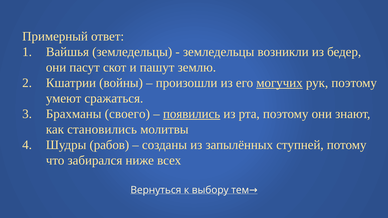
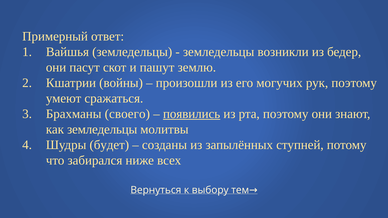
могучих underline: present -> none
как становились: становились -> земледельцы
рабов: рабов -> будет
